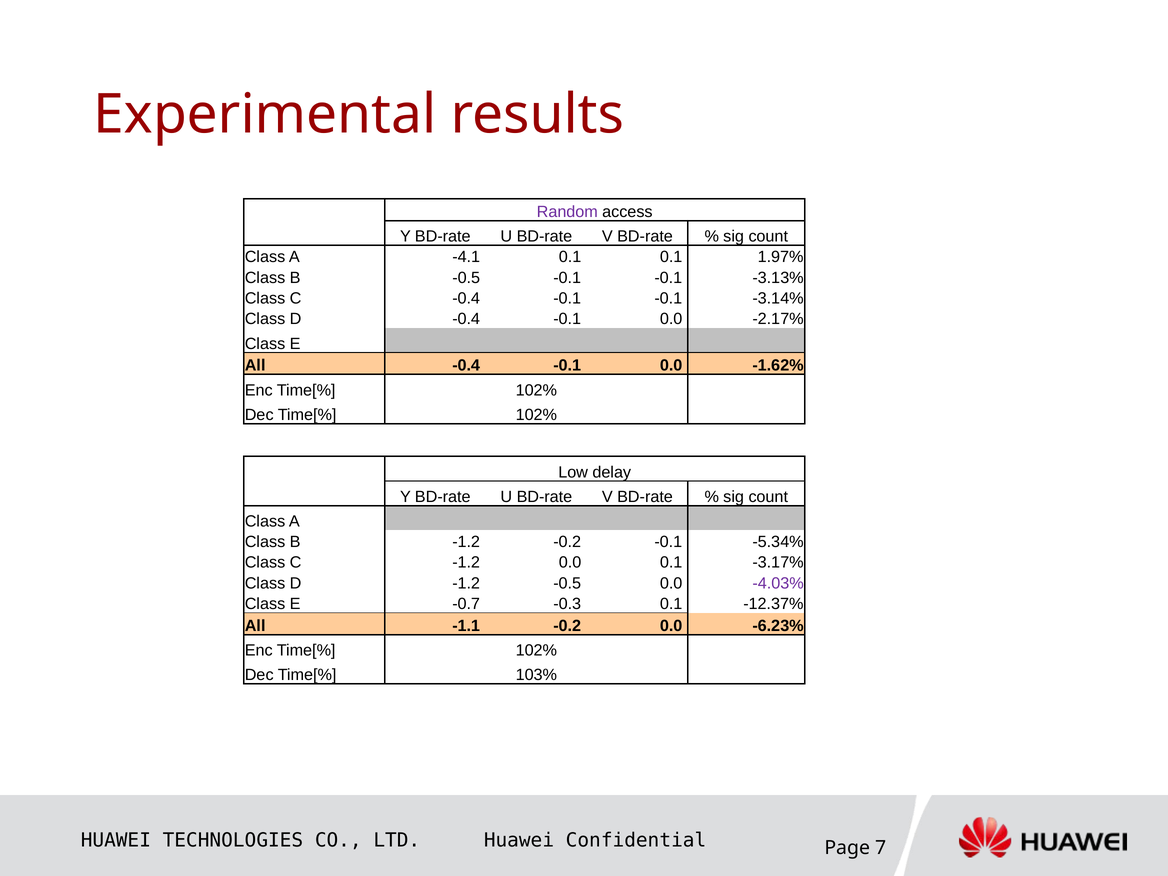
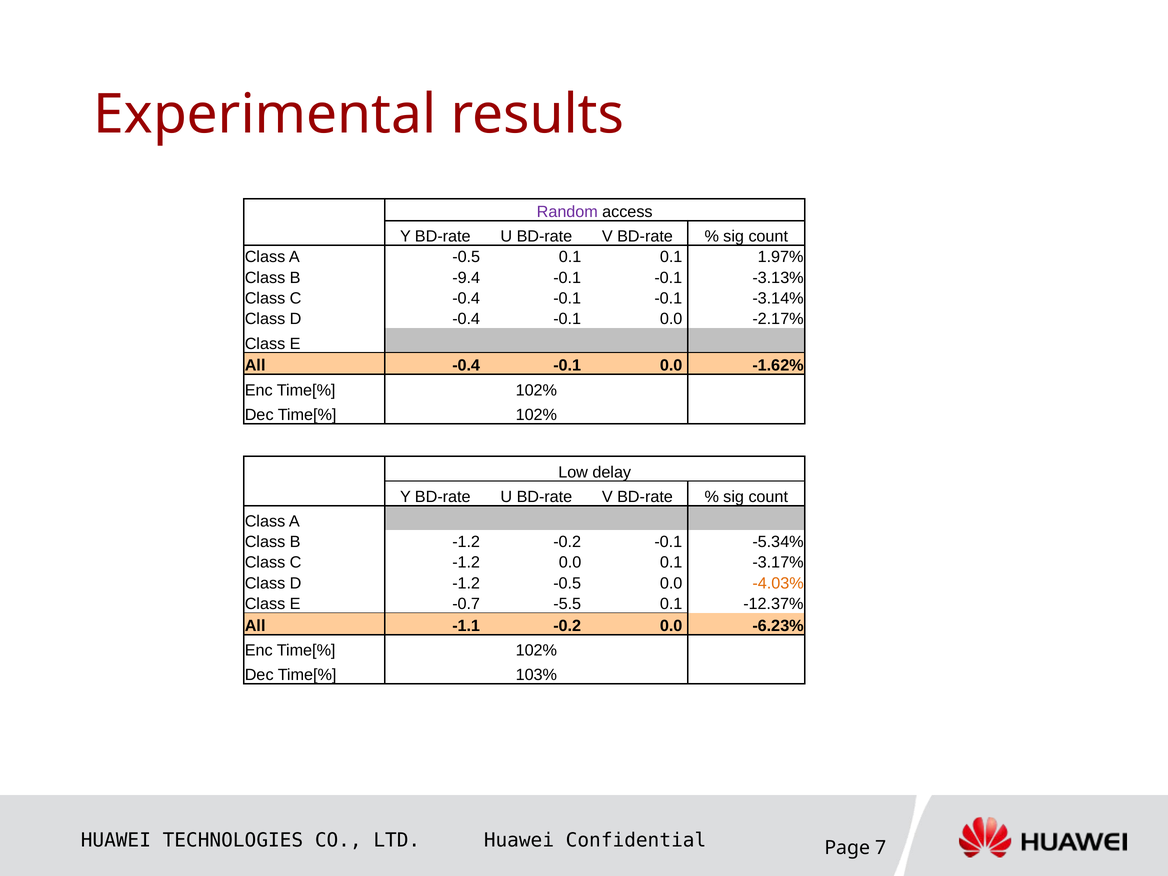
A -4.1: -4.1 -> -0.5
B -0.5: -0.5 -> -9.4
-4.03% colour: purple -> orange
-0.3: -0.3 -> -5.5
